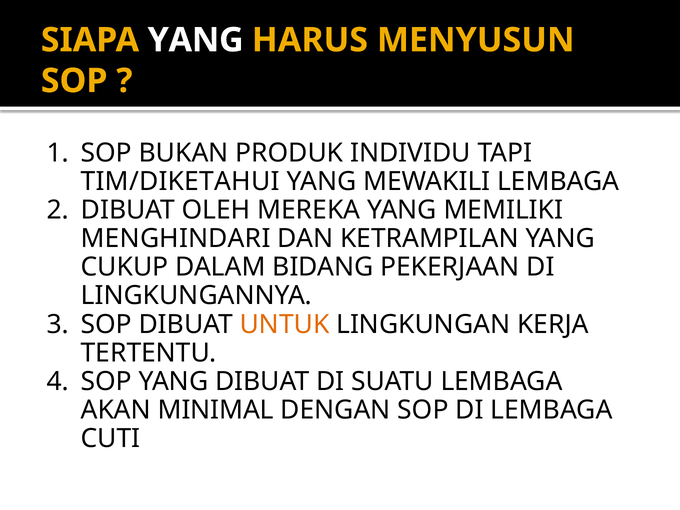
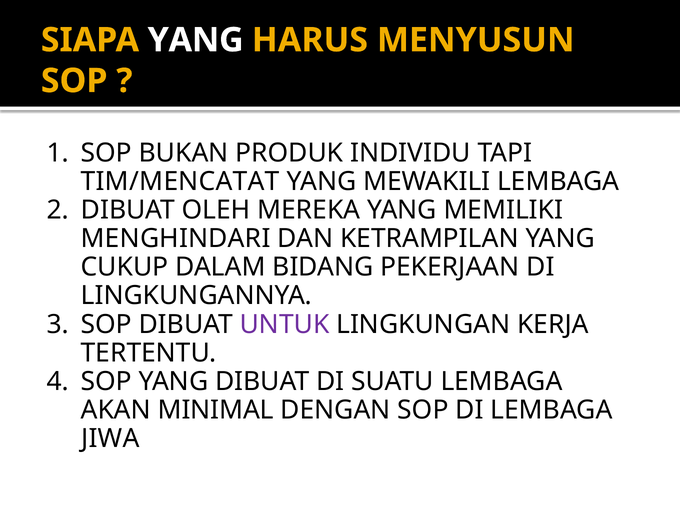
TIM/DIKETAHUI: TIM/DIKETAHUI -> TIM/MENCATAT
UNTUK colour: orange -> purple
CUTI: CUTI -> JIWA
